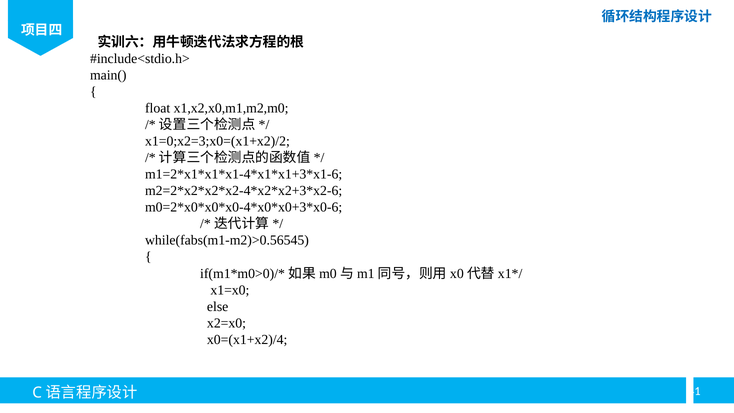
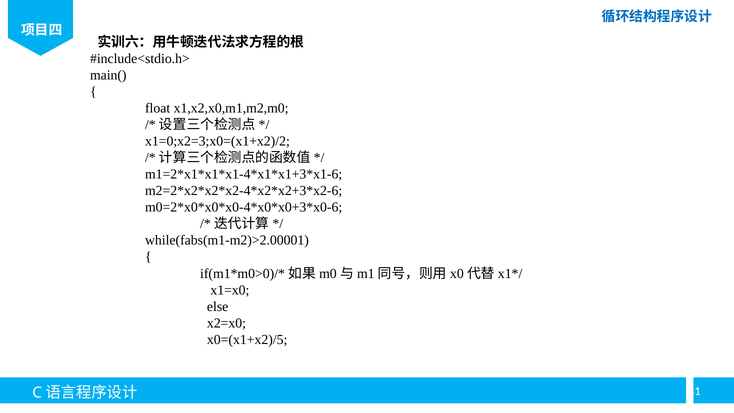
while(fabs(m1-m2)>0.56545: while(fabs(m1-m2)>0.56545 -> while(fabs(m1-m2)>2.00001
x0=(x1+x2)/4: x0=(x1+x2)/4 -> x0=(x1+x2)/5
